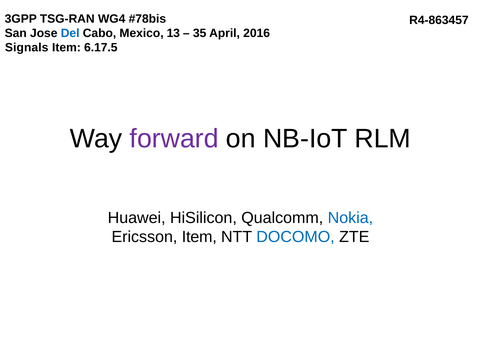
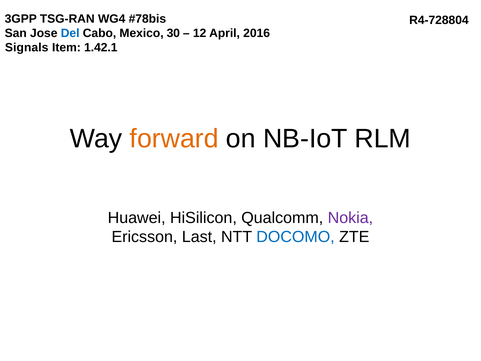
R4-863457: R4-863457 -> R4-728804
13: 13 -> 30
35: 35 -> 12
6.17.5: 6.17.5 -> 1.42.1
forward colour: purple -> orange
Nokia colour: blue -> purple
Ericsson Item: Item -> Last
